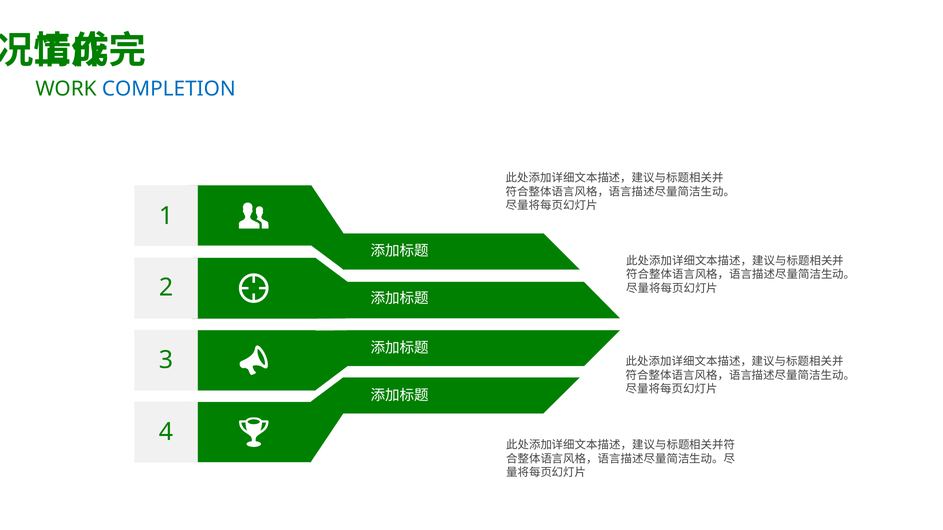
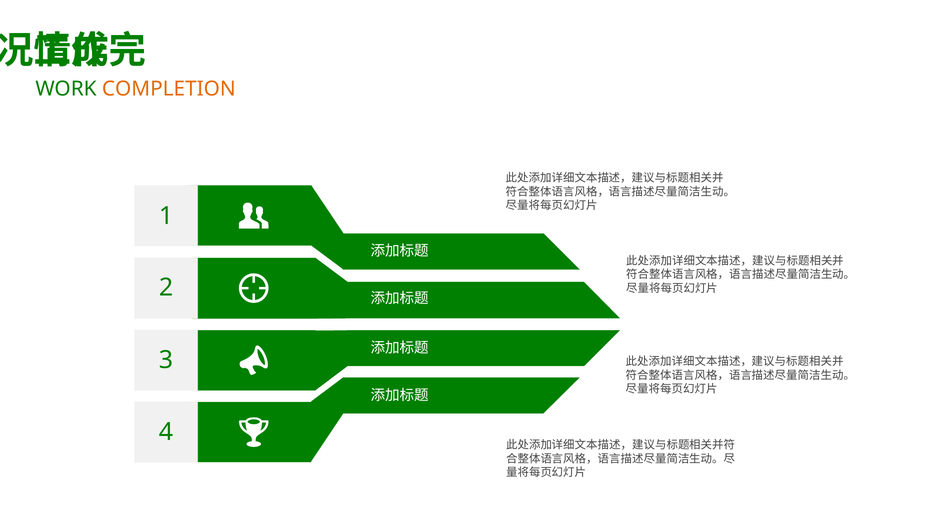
COMPLETION colour: blue -> orange
